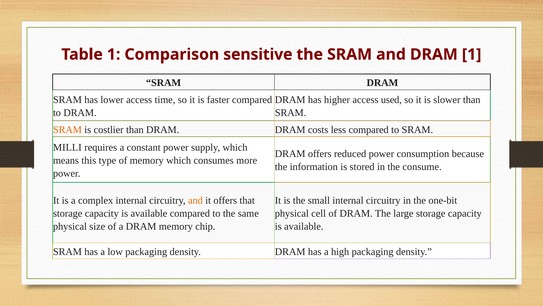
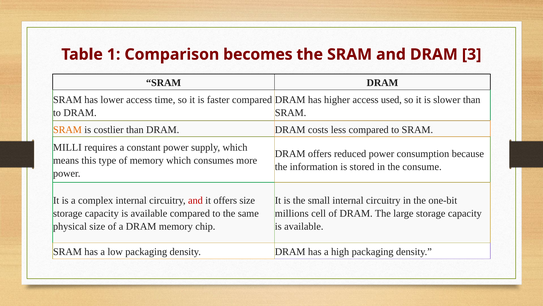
sensitive: sensitive -> becomes
DRAM 1: 1 -> 3
and at (195, 200) colour: orange -> red
offers that: that -> size
physical at (292, 213): physical -> millions
